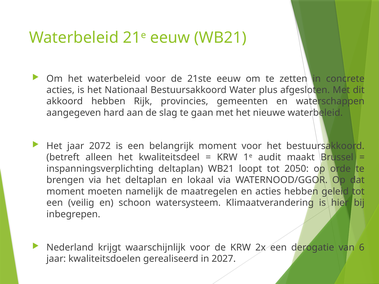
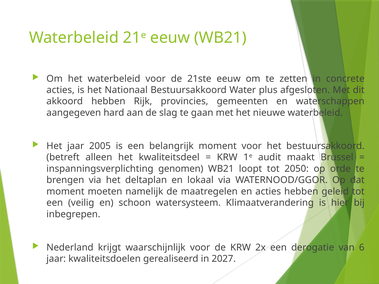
2072: 2072 -> 2005
inspanningsverplichting deltaplan: deltaplan -> genomen
